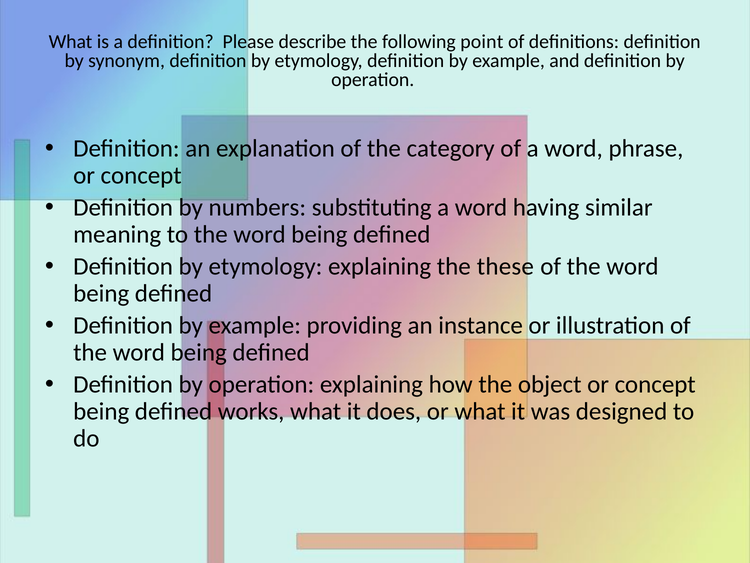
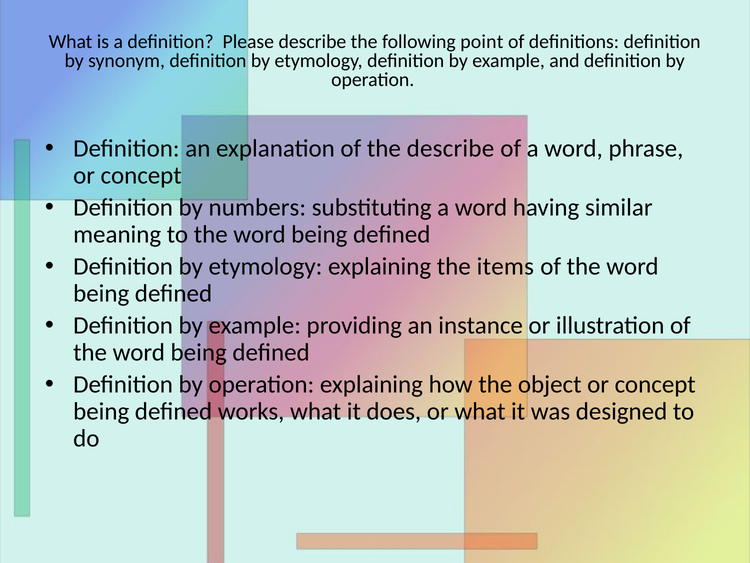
the category: category -> describe
these: these -> items
